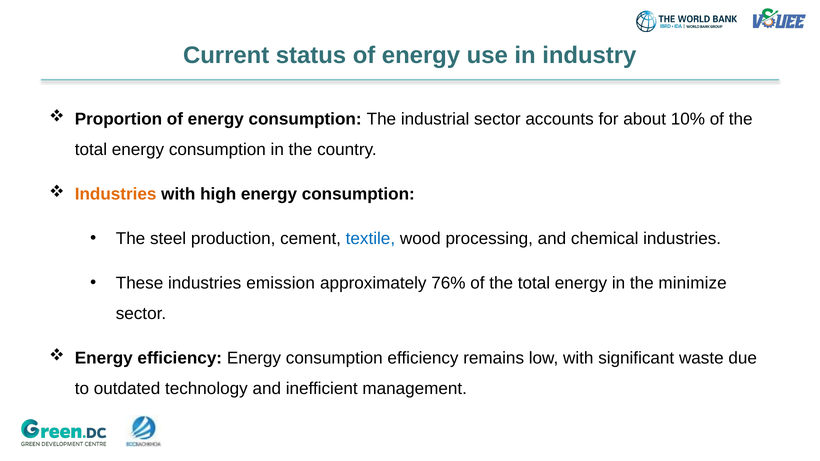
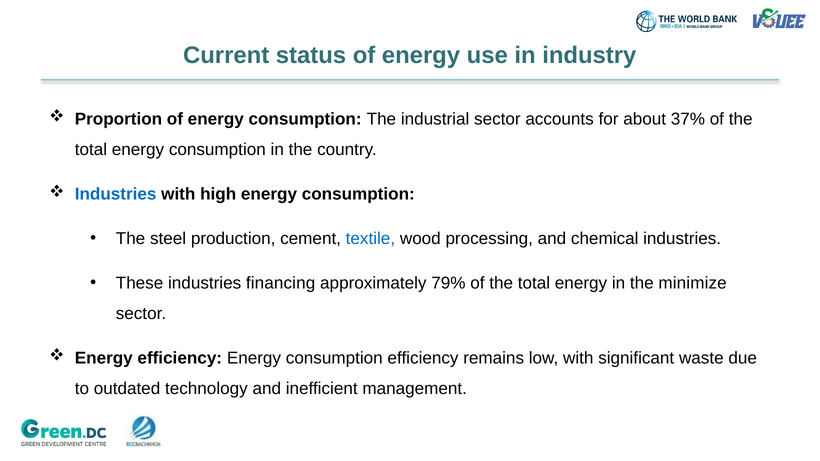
10%: 10% -> 37%
Industries at (116, 194) colour: orange -> blue
emission: emission -> financing
76%: 76% -> 79%
